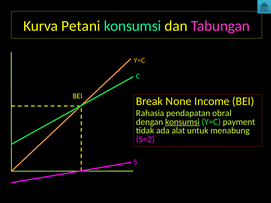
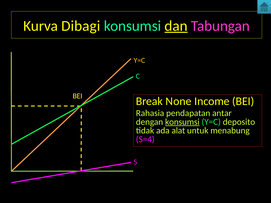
Petani: Petani -> Dibagi
dan underline: none -> present
obral: obral -> antar
payment: payment -> deposito
S=2: S=2 -> S=4
